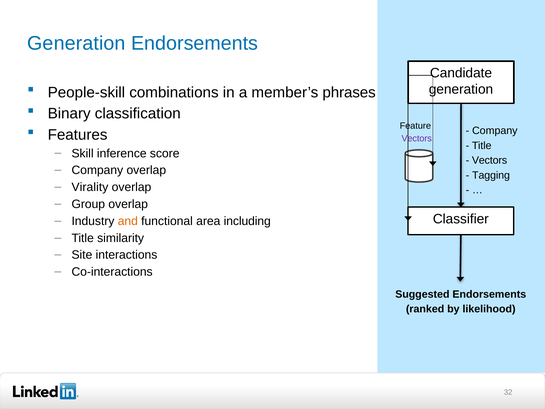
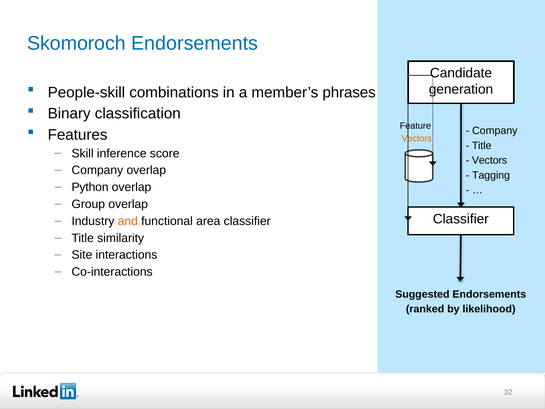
Generation at (76, 43): Generation -> Skomoroch
Vectors at (417, 138) colour: purple -> orange
Virality: Virality -> Python
area including: including -> classifier
